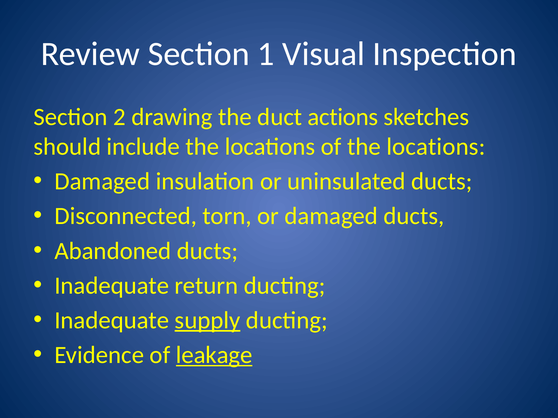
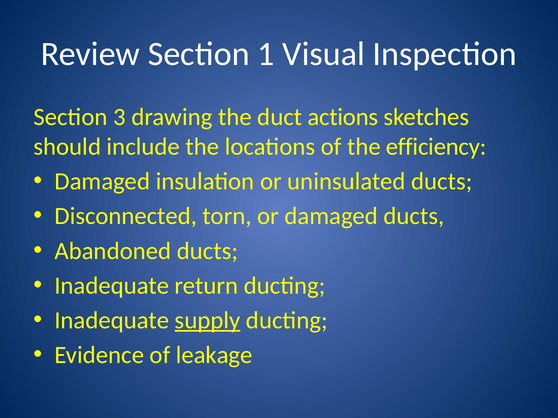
2: 2 -> 3
of the locations: locations -> efficiency
leakage underline: present -> none
